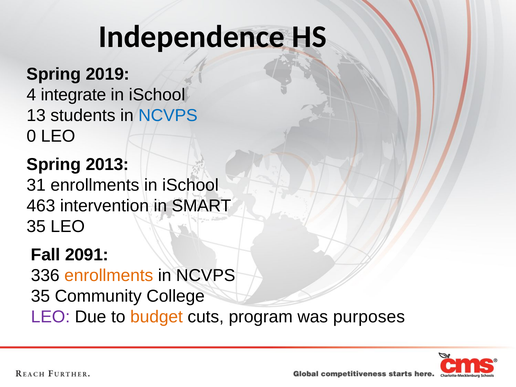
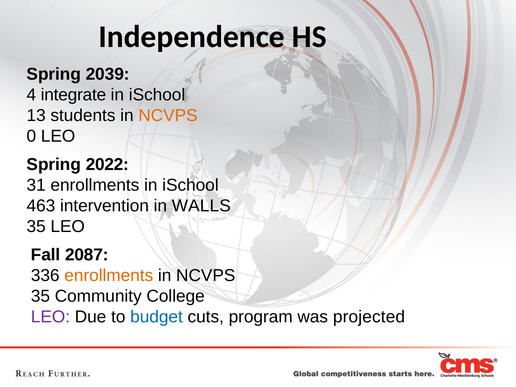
2019: 2019 -> 2039
NCVPS at (168, 116) colour: blue -> orange
2013: 2013 -> 2022
SMART: SMART -> WALLS
2091: 2091 -> 2087
budget colour: orange -> blue
purposes: purposes -> projected
